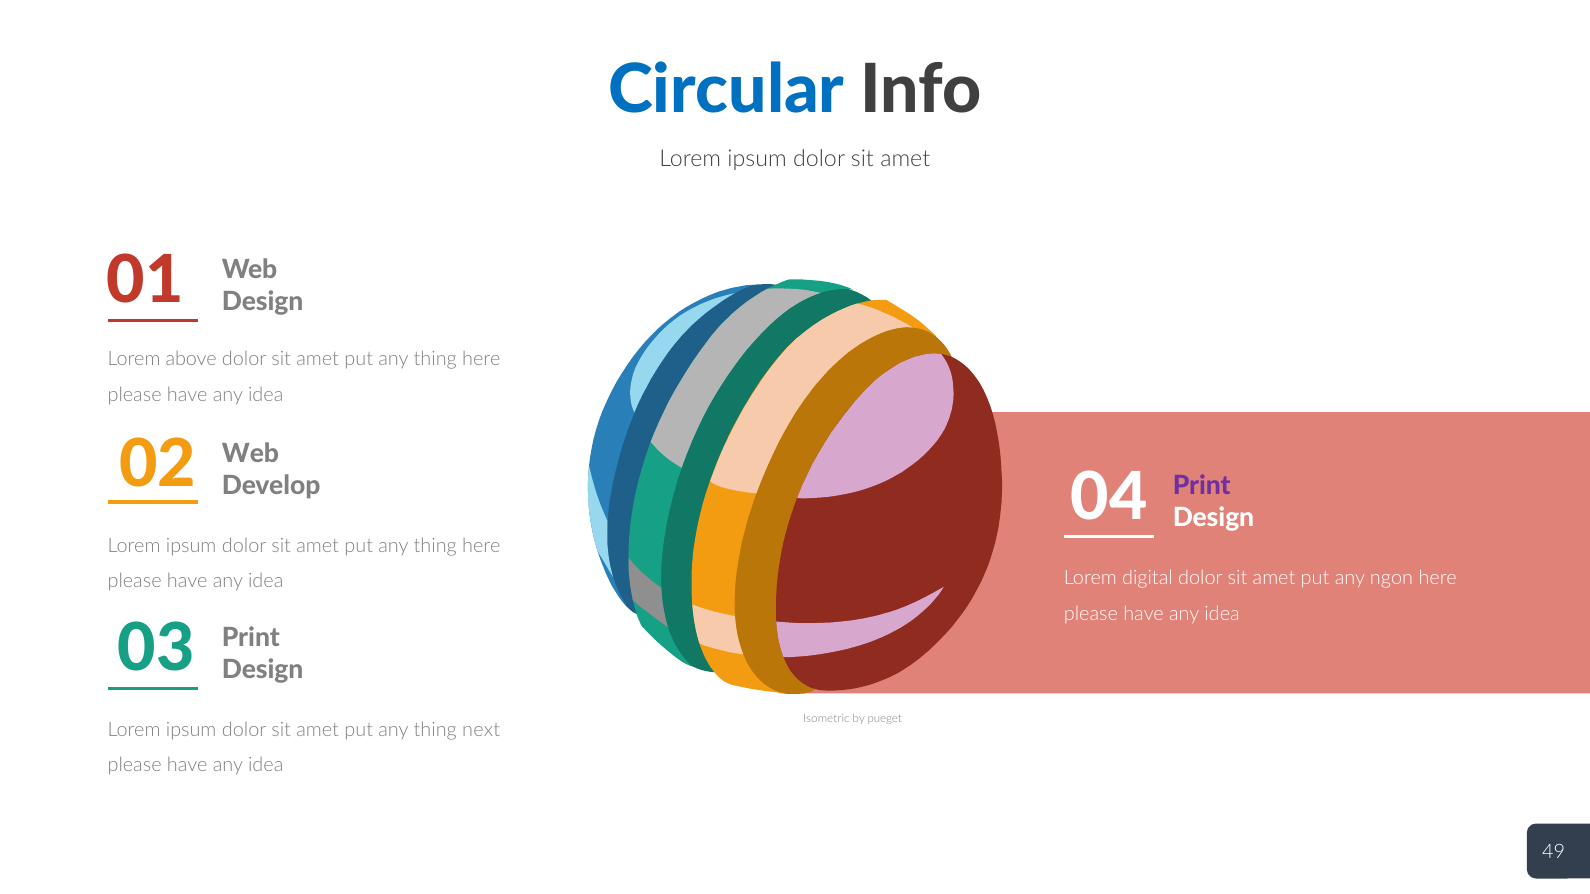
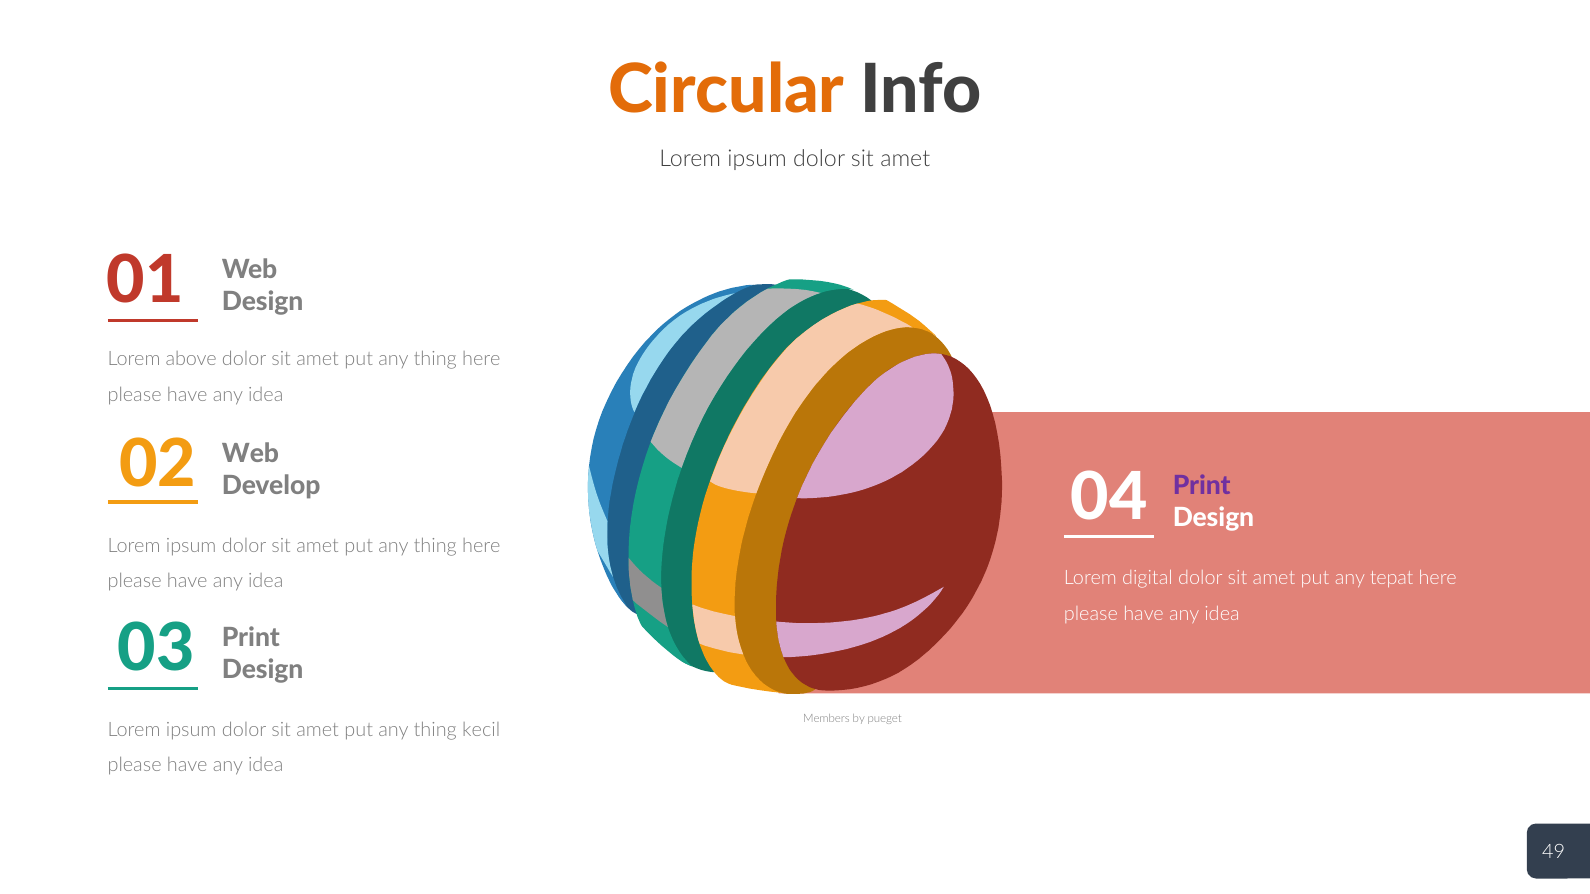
Circular colour: blue -> orange
ngon: ngon -> tepat
Isometric: Isometric -> Members
next: next -> kecil
